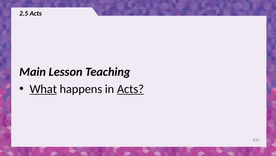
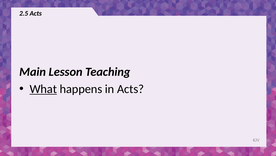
Acts at (130, 89) underline: present -> none
